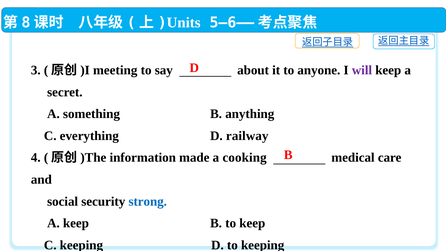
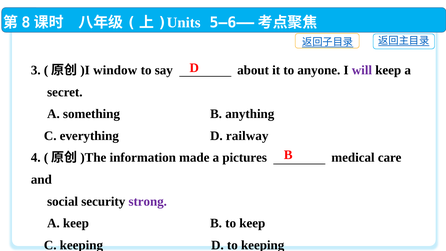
meeting: meeting -> window
cooking: cooking -> pictures
strong colour: blue -> purple
